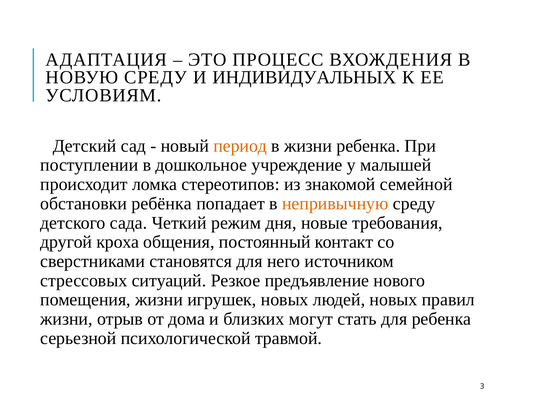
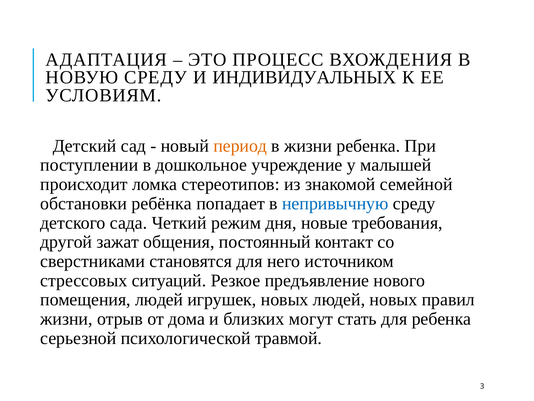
непривычную colour: orange -> blue
кроха: кроха -> зажат
помещения жизни: жизни -> людей
